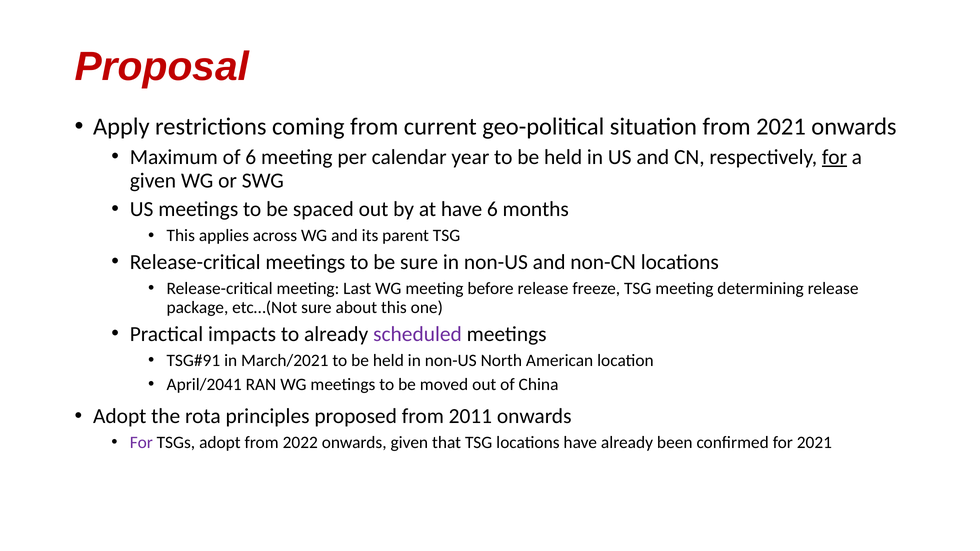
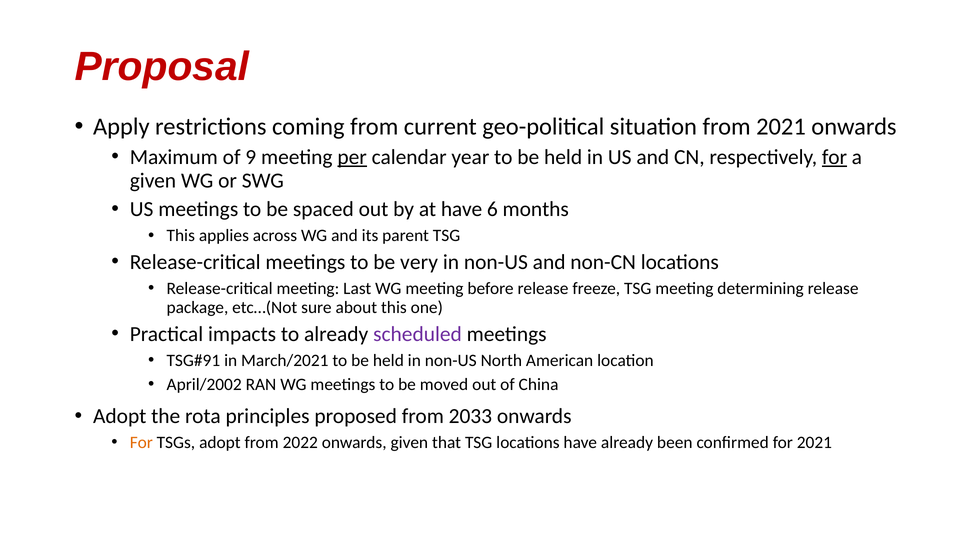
of 6: 6 -> 9
per underline: none -> present
be sure: sure -> very
April/2041: April/2041 -> April/2002
2011: 2011 -> 2033
For at (141, 443) colour: purple -> orange
